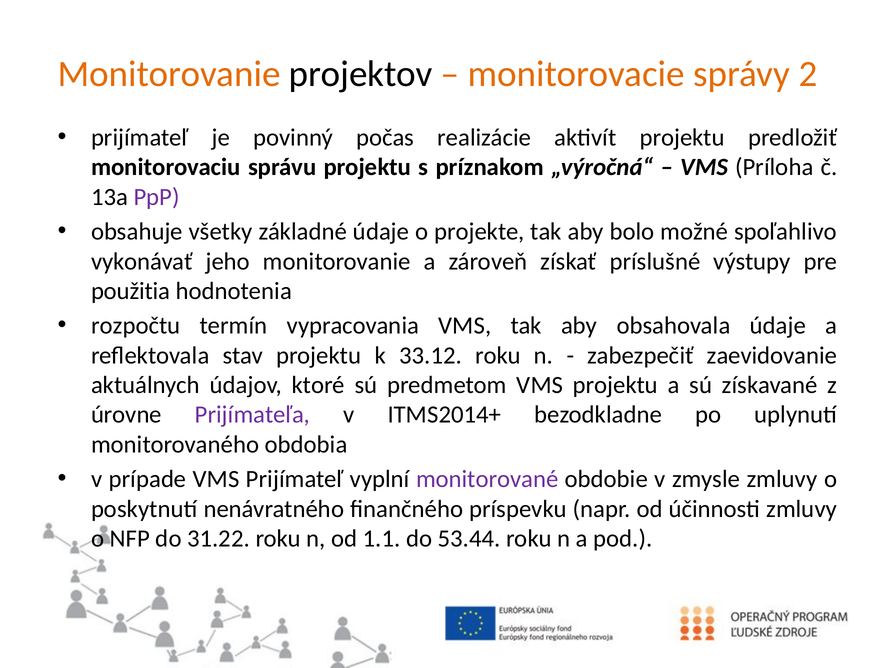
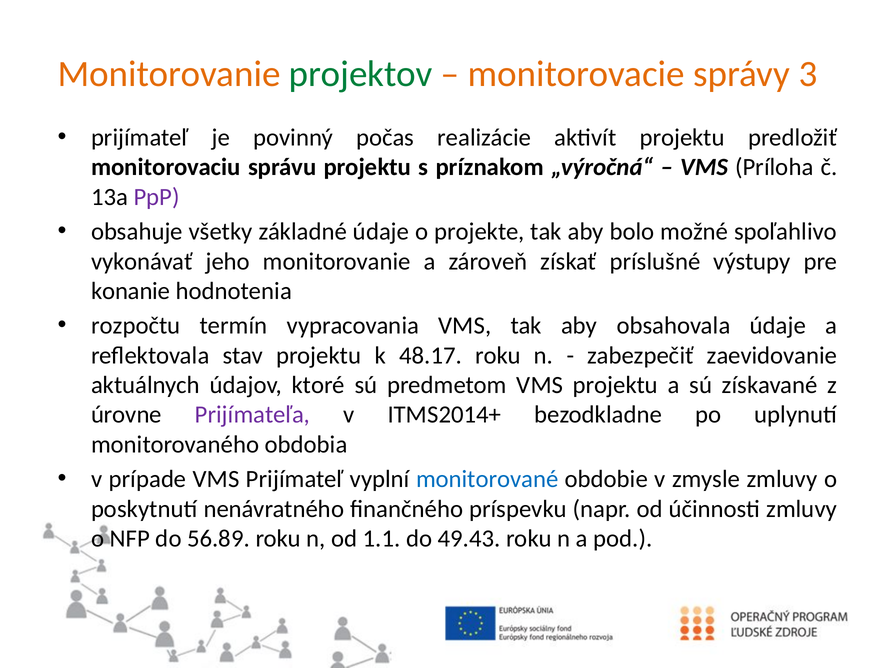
projektov colour: black -> green
2: 2 -> 3
použitia: použitia -> konanie
33.12: 33.12 -> 48.17
monitorované colour: purple -> blue
31.22: 31.22 -> 56.89
53.44: 53.44 -> 49.43
